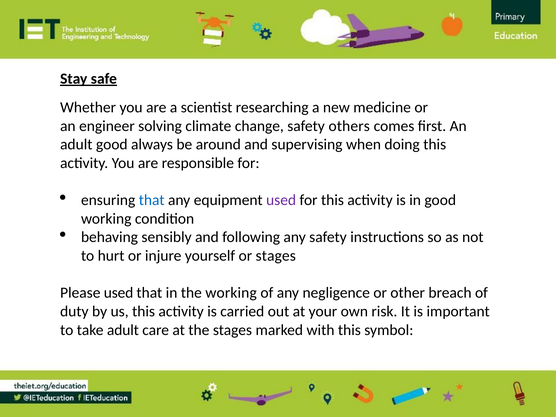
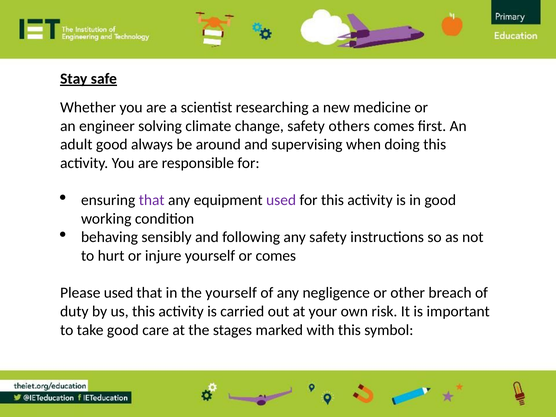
that at (152, 200) colour: blue -> purple
or stages: stages -> comes
the working: working -> yourself
take adult: adult -> good
